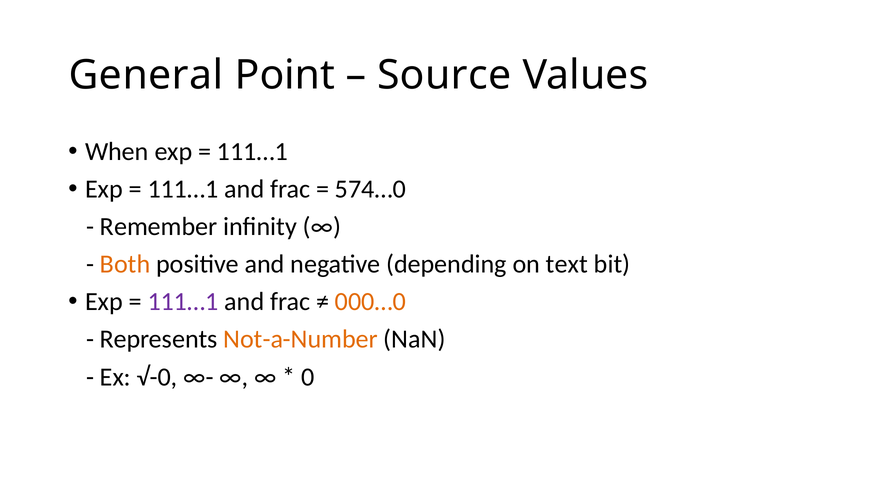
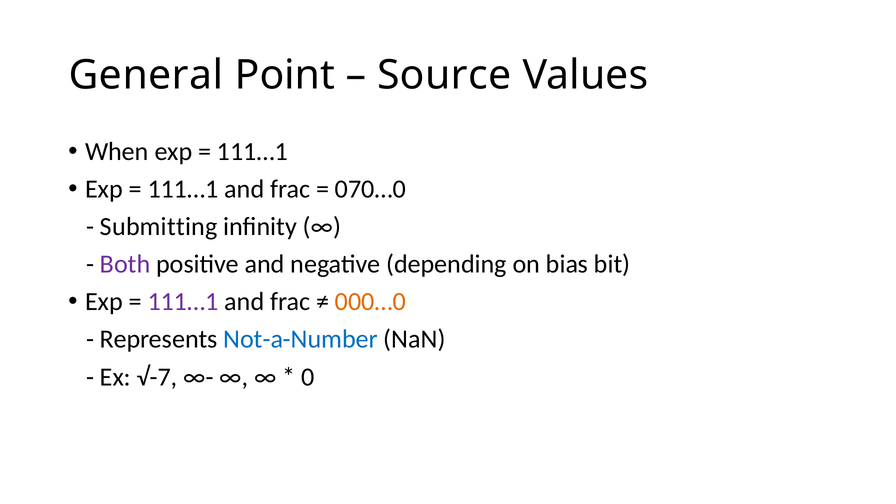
574…0: 574…0 -> 070…0
Remember: Remember -> Submitting
Both colour: orange -> purple
text: text -> bias
Not-a-Number colour: orange -> blue
√-0: √-0 -> √-7
